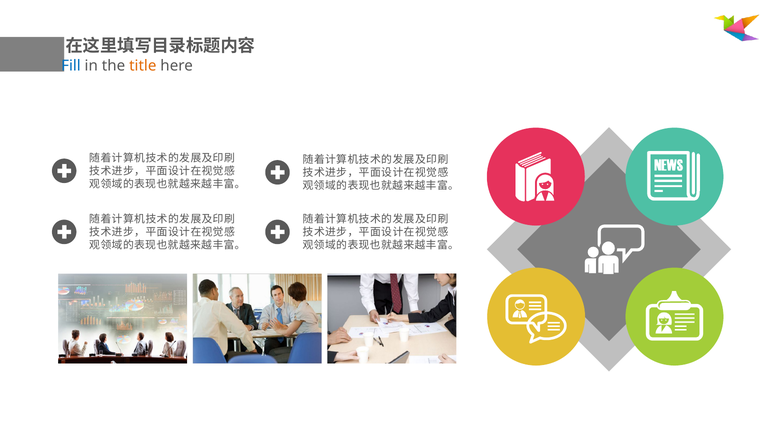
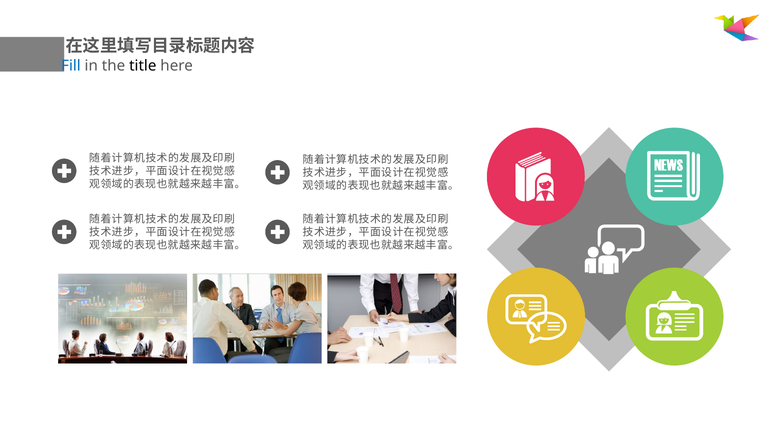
title colour: orange -> black
